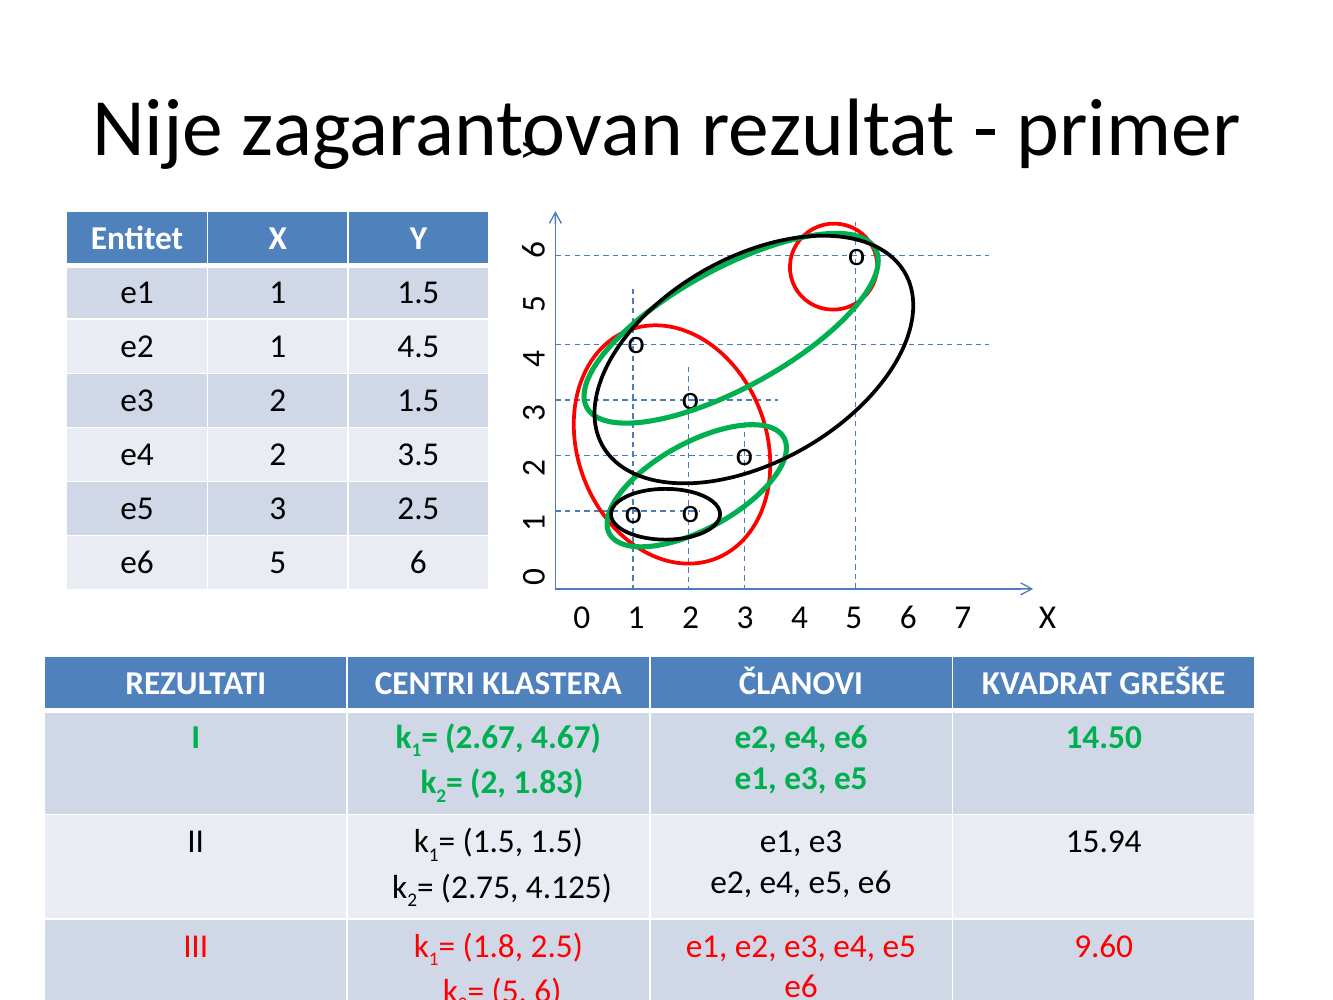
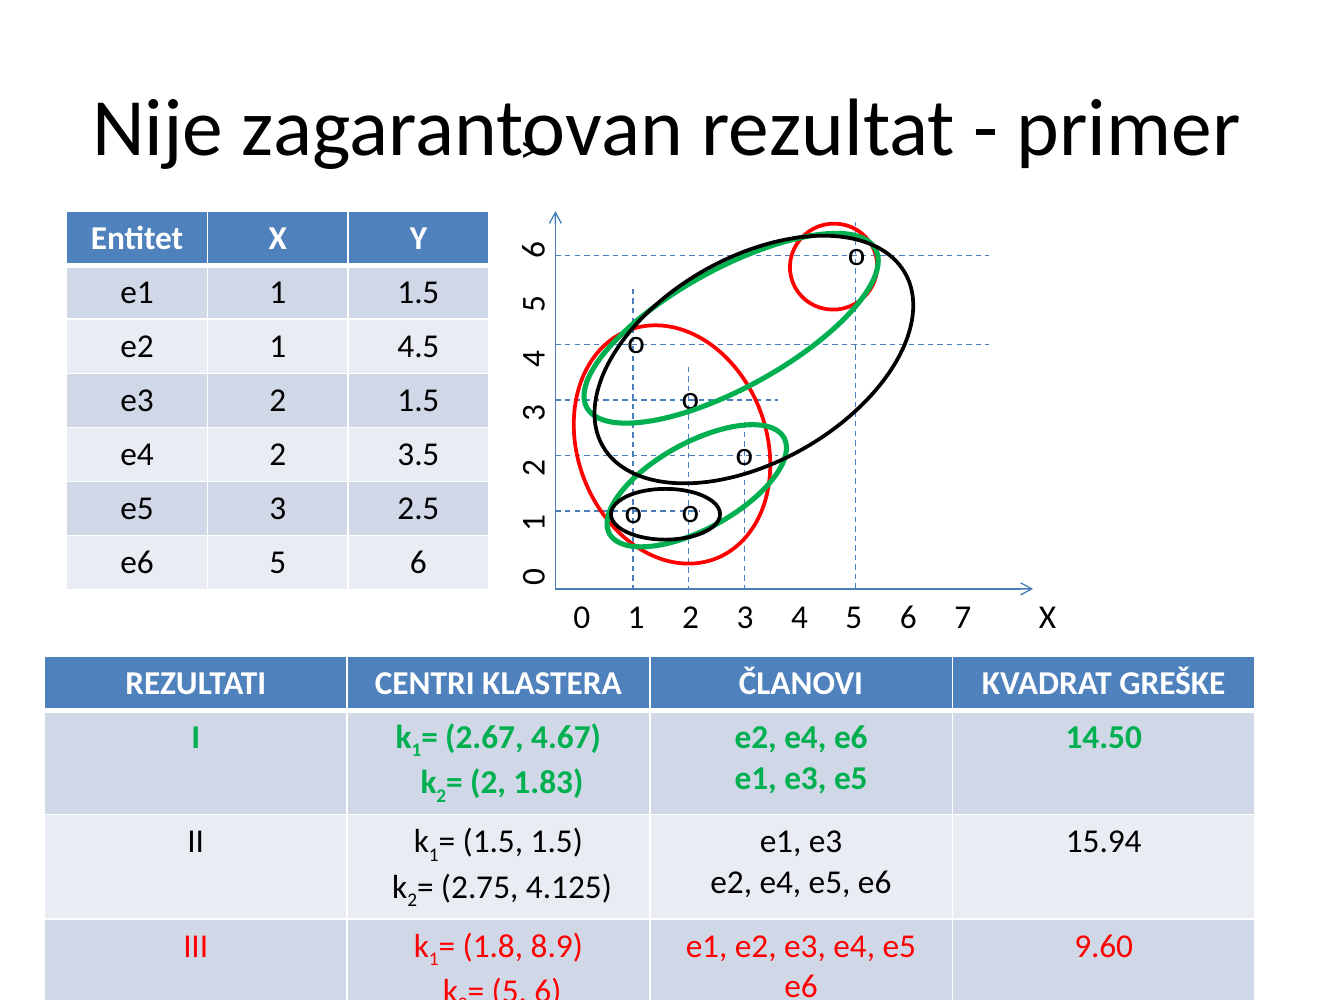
1.8 2.5: 2.5 -> 8.9
